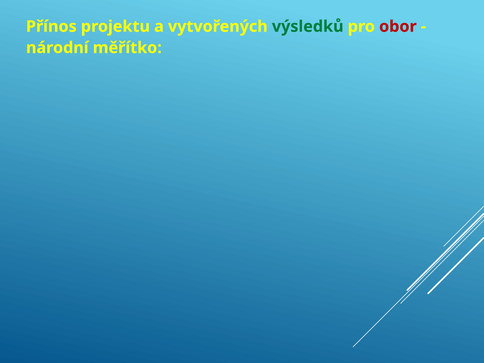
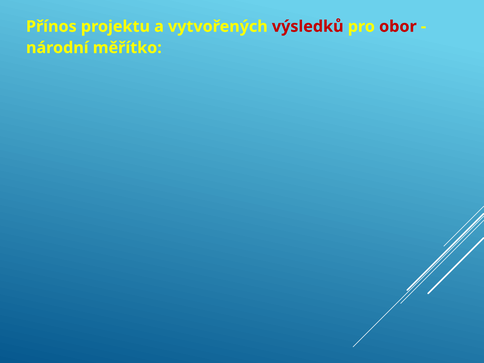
výsledků colour: green -> red
